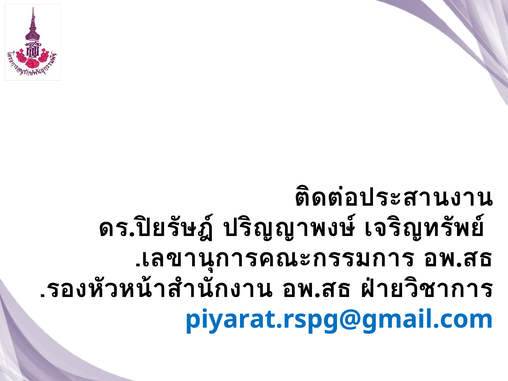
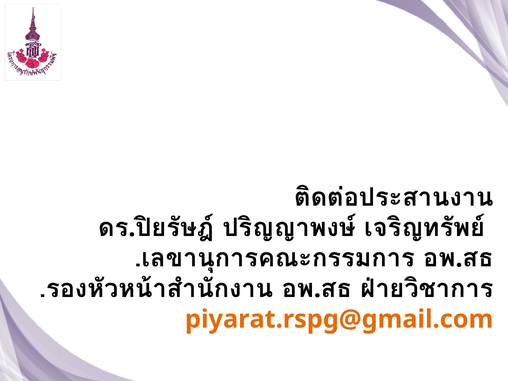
piyarat.rspg@gmail.com colour: blue -> orange
